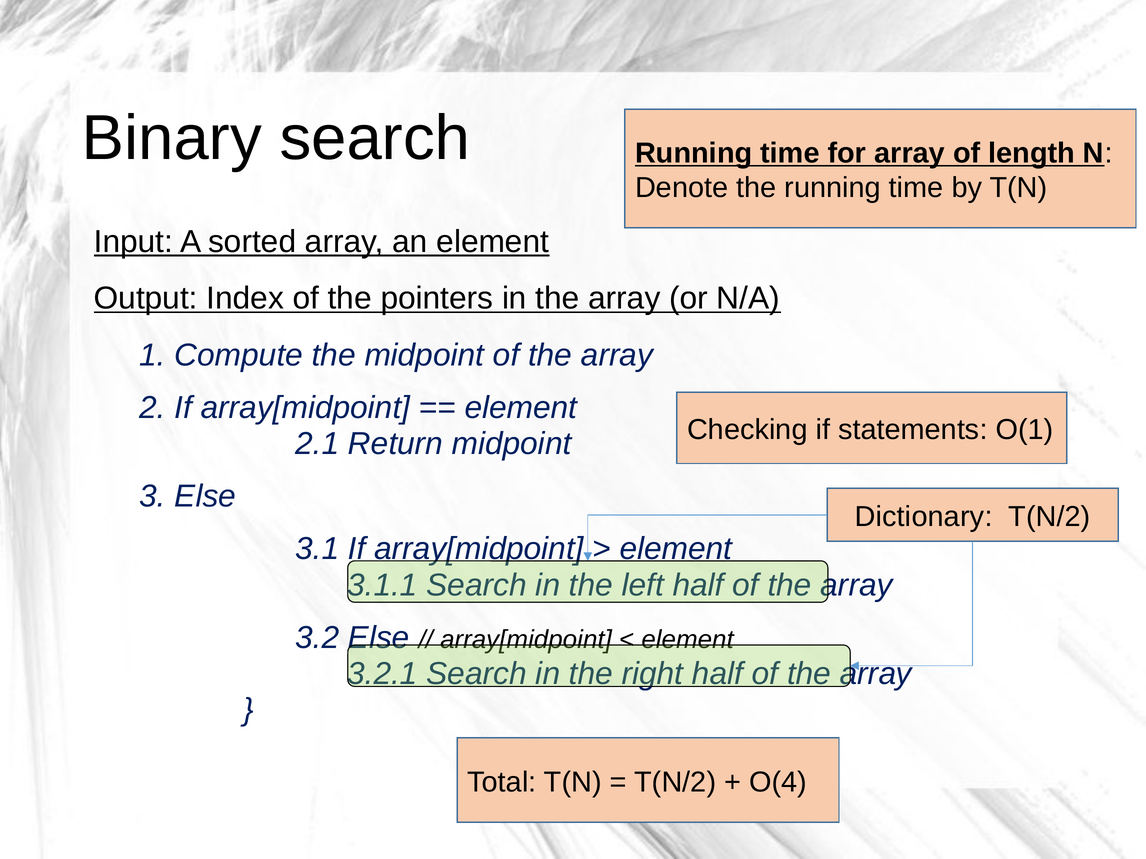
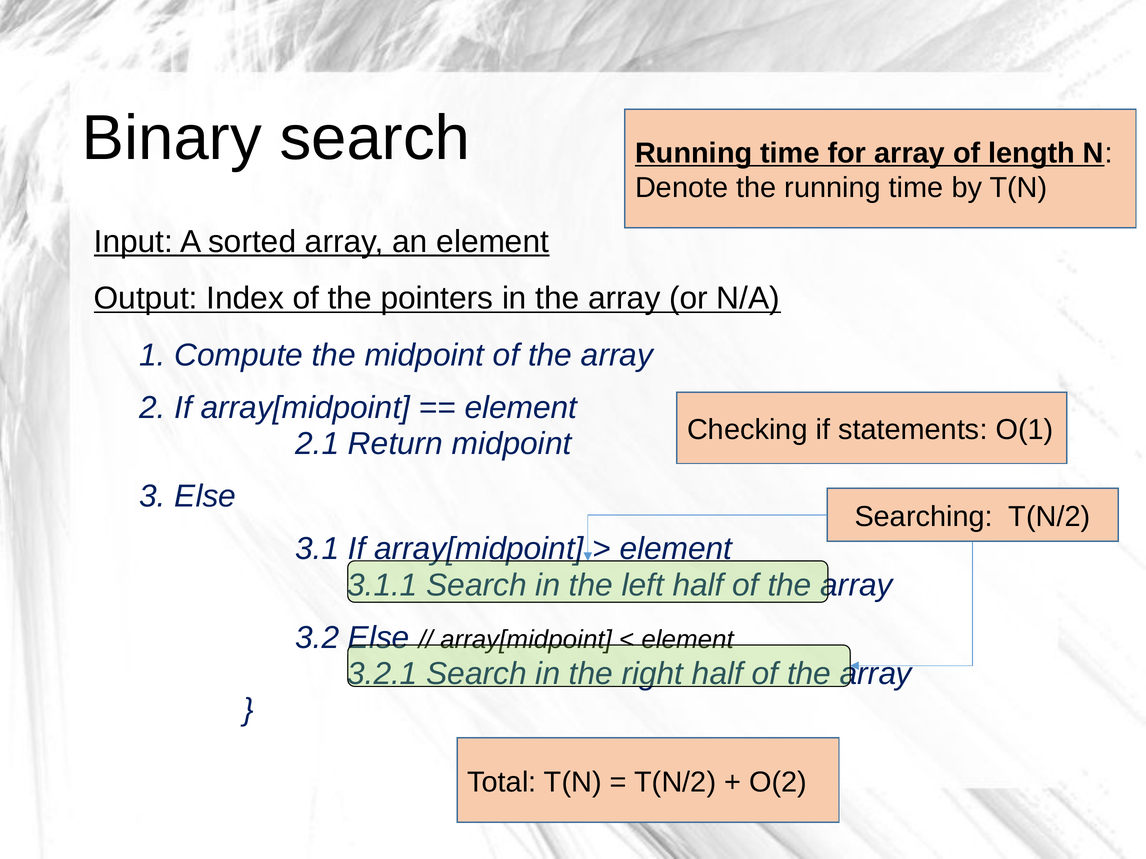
Dictionary: Dictionary -> Searching
O(4: O(4 -> O(2
